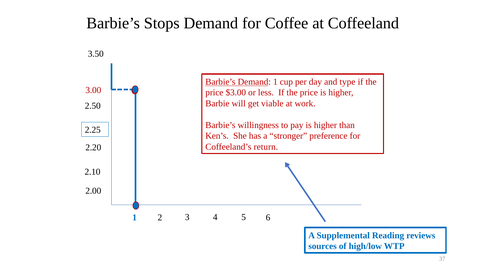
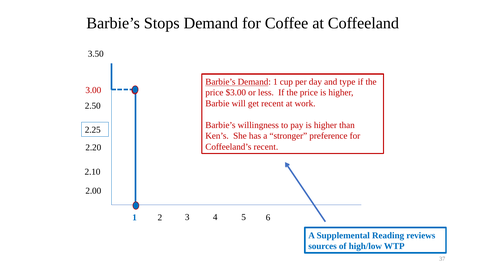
get viable: viable -> recent
Coffeeland’s return: return -> recent
